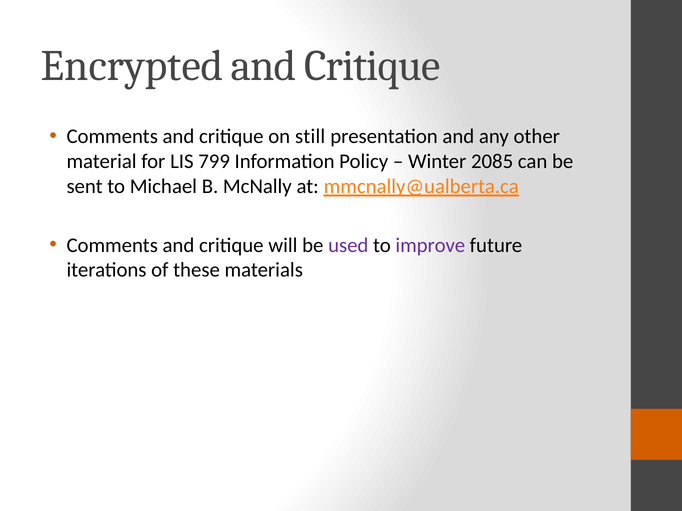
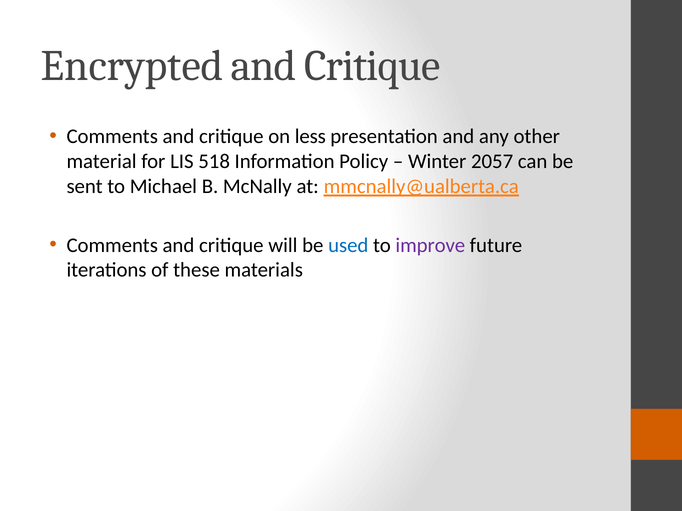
still: still -> less
799: 799 -> 518
2085: 2085 -> 2057
used colour: purple -> blue
